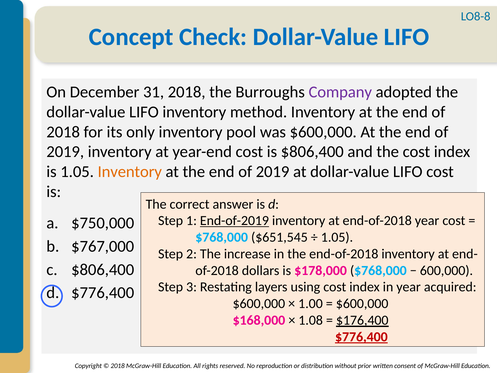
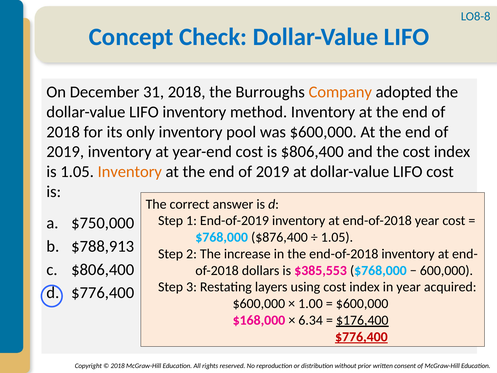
Company colour: purple -> orange
End-of-2019 underline: present -> none
$651,545: $651,545 -> $876,400
$767,000: $767,000 -> $788,913
$178,000: $178,000 -> $385,553
1.08: 1.08 -> 6.34
